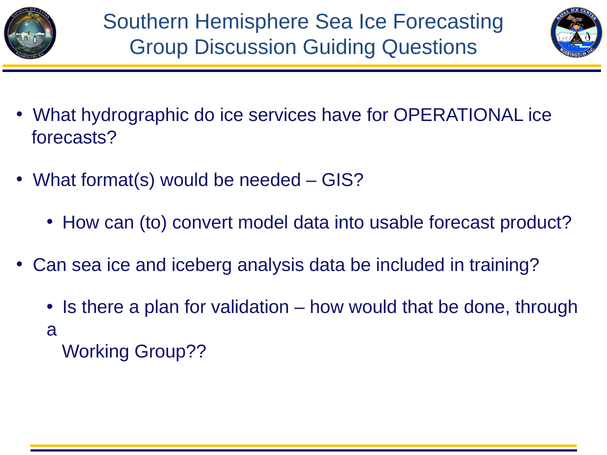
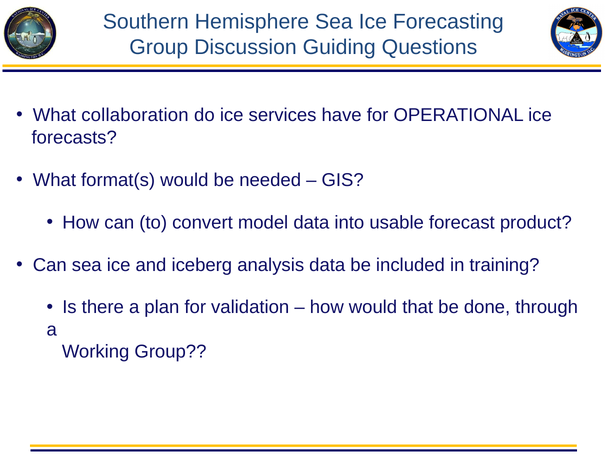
hydrographic: hydrographic -> collaboration
